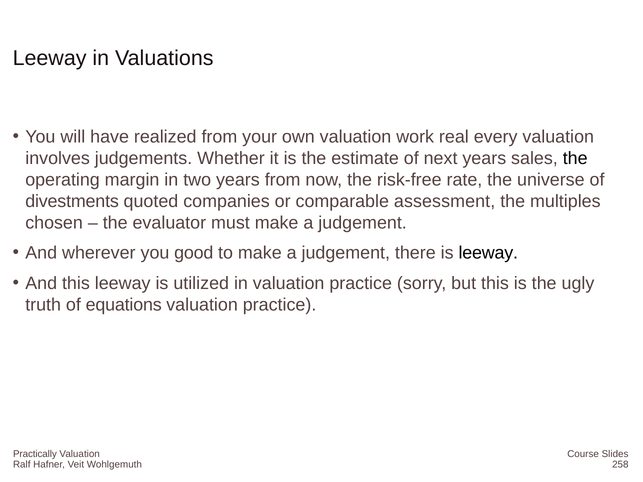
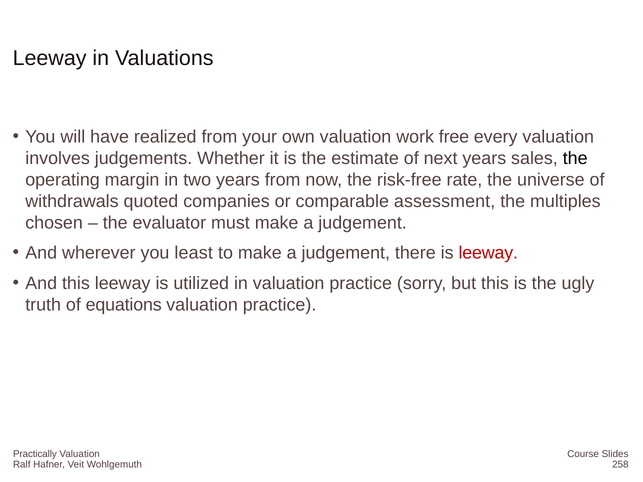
real: real -> free
divestments: divestments -> withdrawals
good: good -> least
leeway at (488, 253) colour: black -> red
